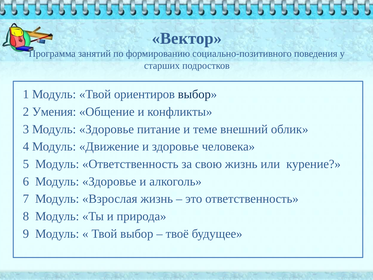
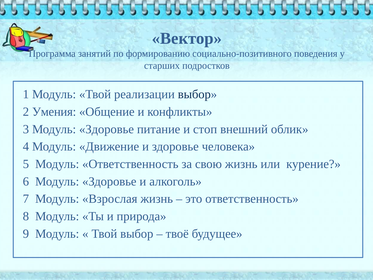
ориентиров: ориентиров -> реализации
теме: теме -> стоп
